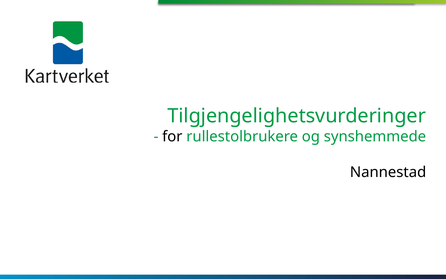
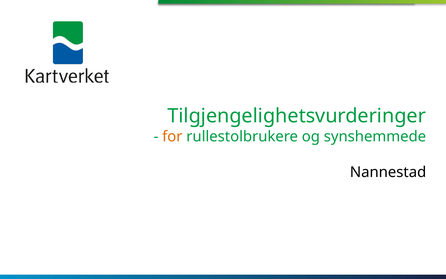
for colour: black -> orange
